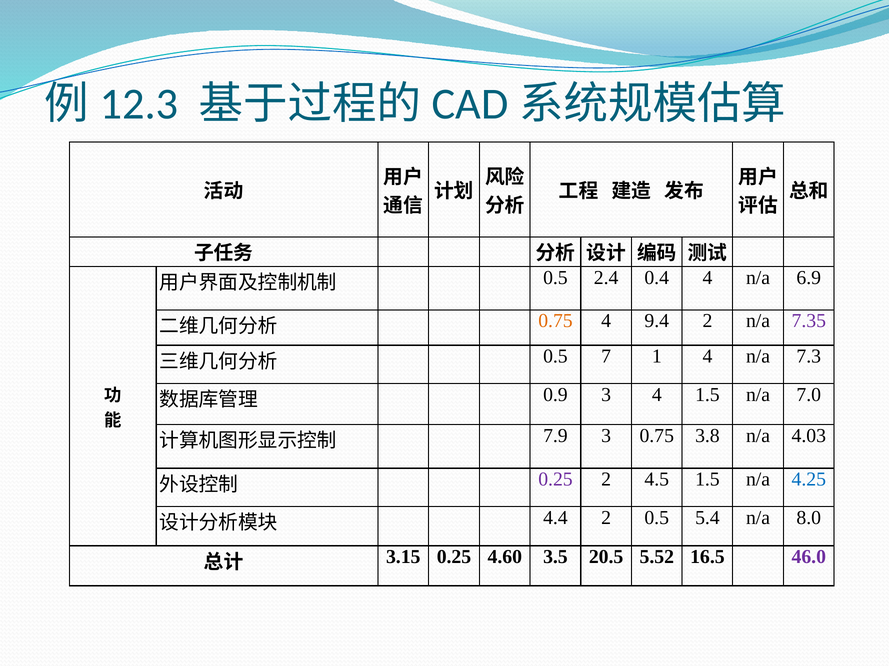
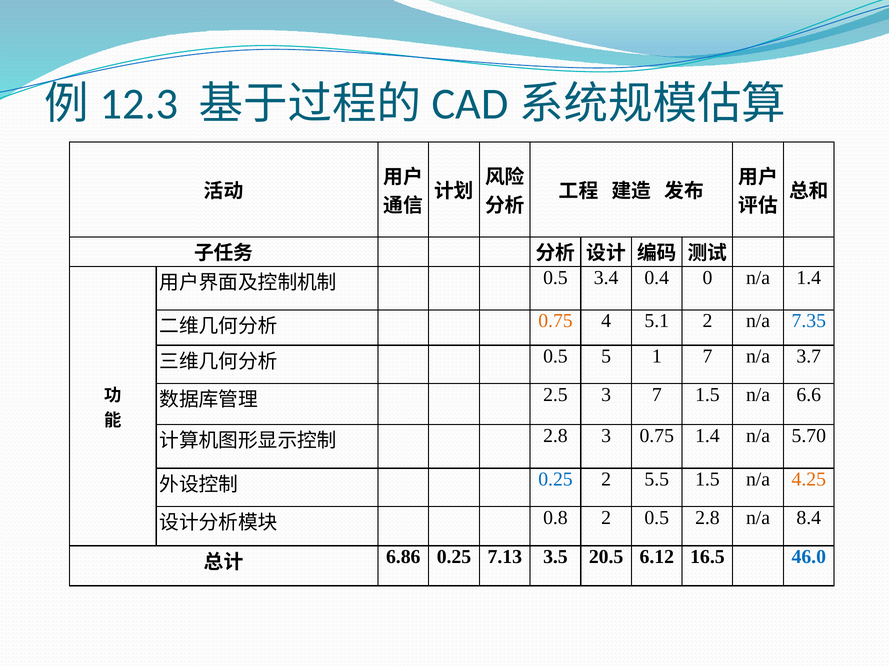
2.4: 2.4 -> 3.4
0.4 4: 4 -> 0
n/a 6.9: 6.9 -> 1.4
9.4: 9.4 -> 5.1
7.35 colour: purple -> blue
7: 7 -> 5
1 4: 4 -> 7
7.3: 7.3 -> 3.7
0.9: 0.9 -> 2.5
3 4: 4 -> 7
7.0: 7.0 -> 6.6
7.9 at (555, 436): 7.9 -> 2.8
0.75 3.8: 3.8 -> 1.4
4.03: 4.03 -> 5.70
0.25 at (555, 480) colour: purple -> blue
4.5: 4.5 -> 5.5
4.25 colour: blue -> orange
4.4: 4.4 -> 0.8
0.5 5.4: 5.4 -> 2.8
8.0: 8.0 -> 8.4
3.15: 3.15 -> 6.86
4.60: 4.60 -> 7.13
5.52: 5.52 -> 6.12
46.0 colour: purple -> blue
